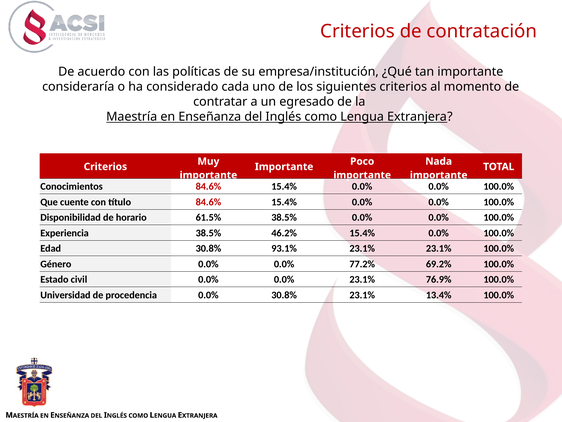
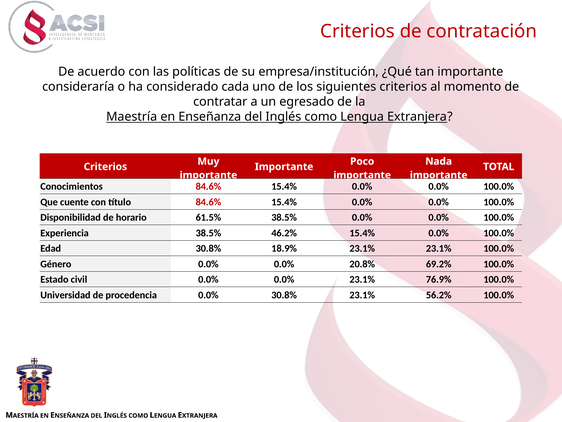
93.1%: 93.1% -> 18.9%
77.2%: 77.2% -> 20.8%
13.4%: 13.4% -> 56.2%
